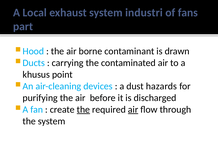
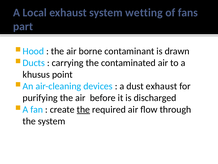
industri: industri -> wetting
dust hazards: hazards -> exhaust
air at (133, 109) underline: present -> none
